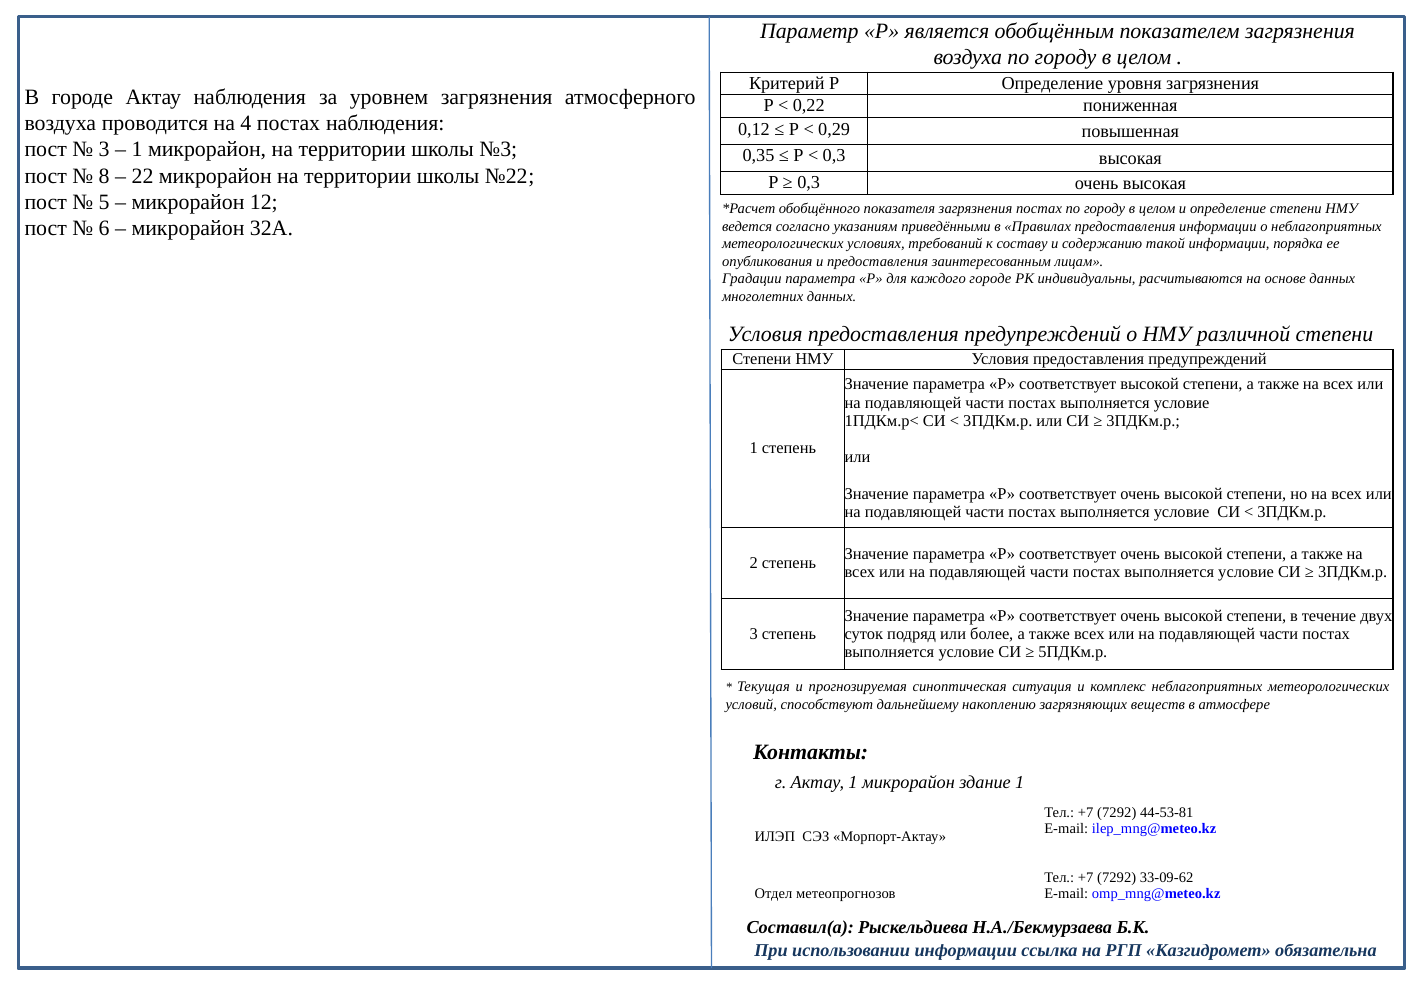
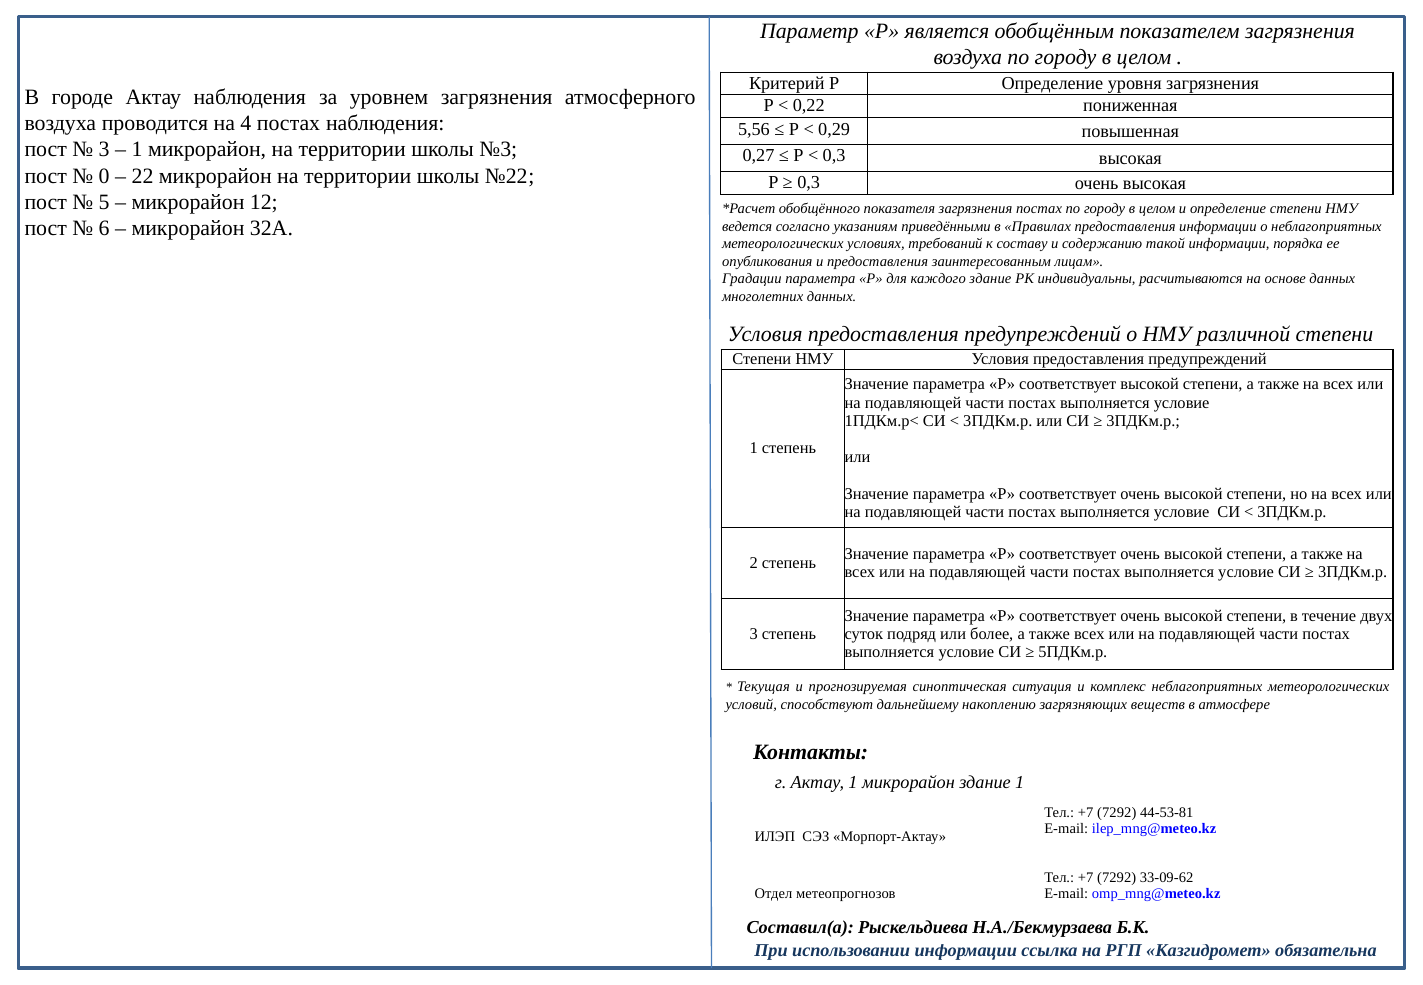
0,12: 0,12 -> 5,56
0,35: 0,35 -> 0,27
8: 8 -> 0
каждого городе: городе -> здание
